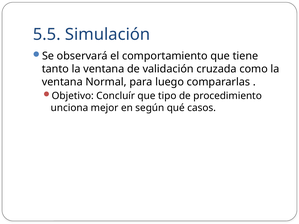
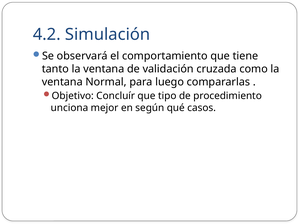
5.5: 5.5 -> 4.2
